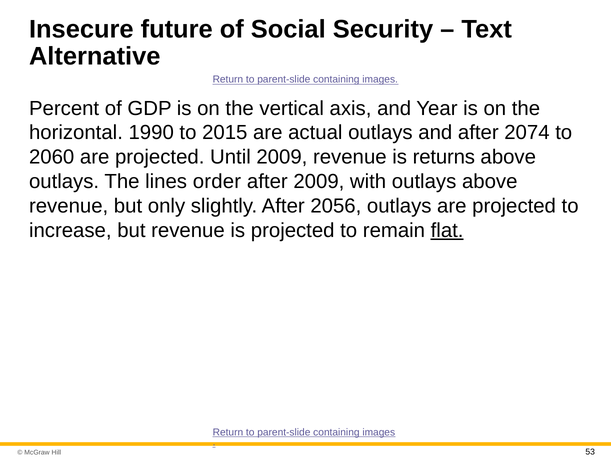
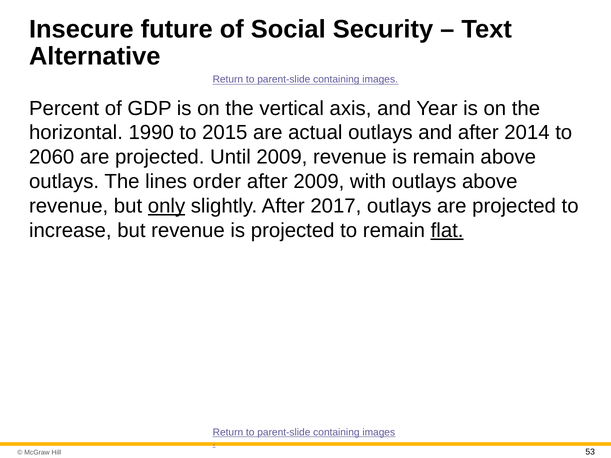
2074: 2074 -> 2014
is returns: returns -> remain
only underline: none -> present
2056: 2056 -> 2017
